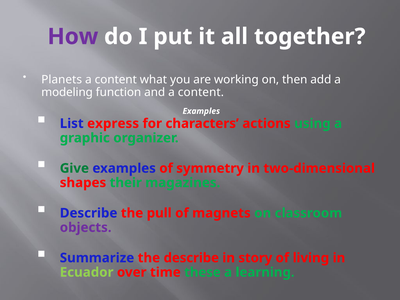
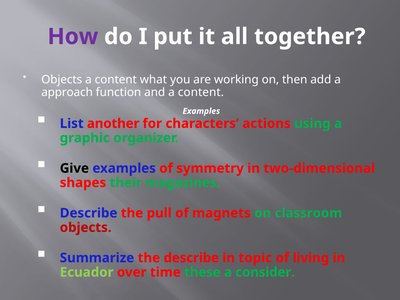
Planets at (62, 80): Planets -> Objects
modeling: modeling -> approach
express: express -> another
Give colour: green -> black
objects at (86, 227) colour: purple -> red
story: story -> topic
learning: learning -> consider
